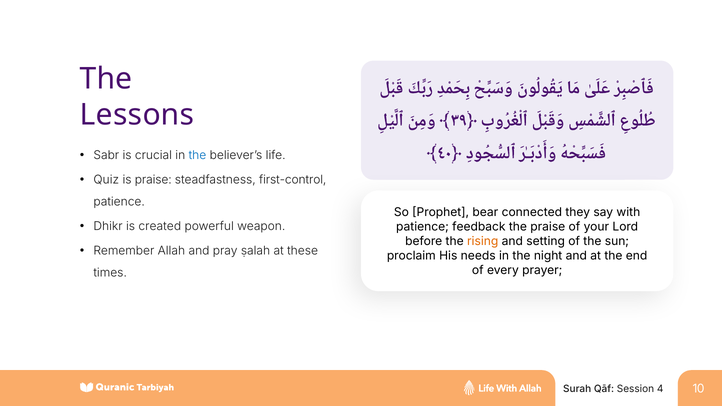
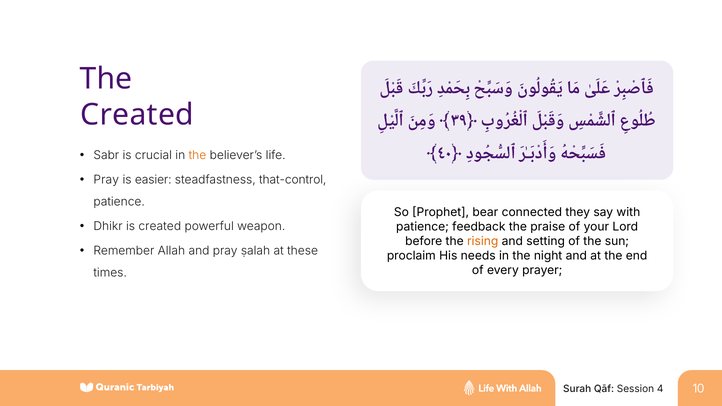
Lessons at (137, 115): Lessons -> Created
the at (197, 155) colour: blue -> orange
Quiz at (106, 180): Quiz -> Pray
is praise: praise -> easier
first-control: first-control -> that-control
